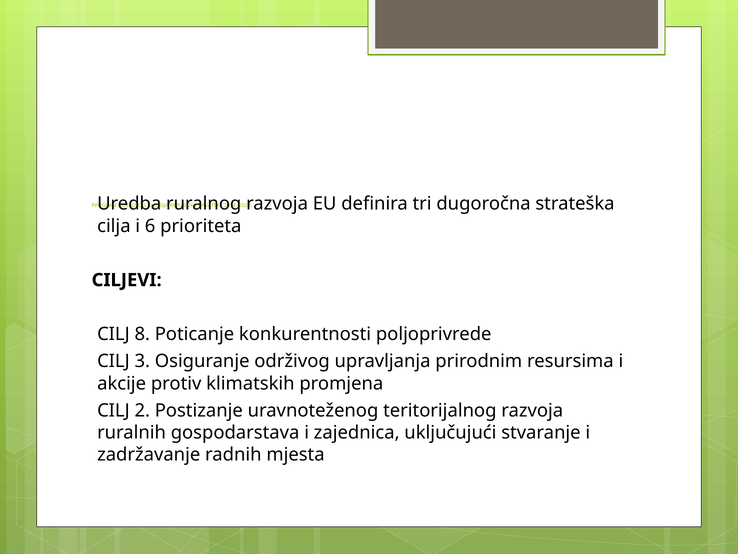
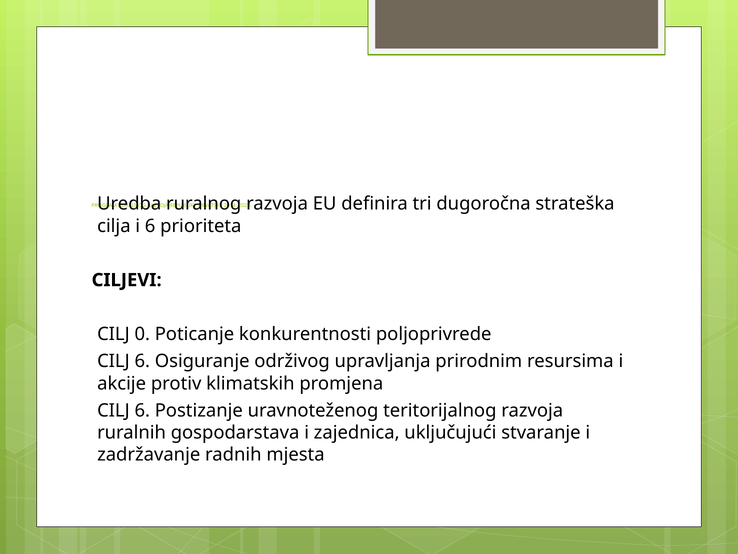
8: 8 -> 0
3 at (142, 361): 3 -> 6
2 at (142, 410): 2 -> 6
